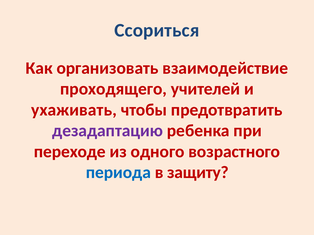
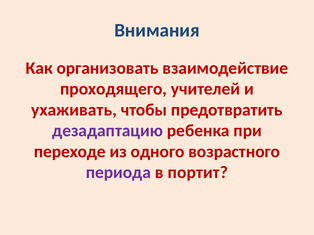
Ссориться: Ссориться -> Внимания
периода colour: blue -> purple
защиту: защиту -> портит
